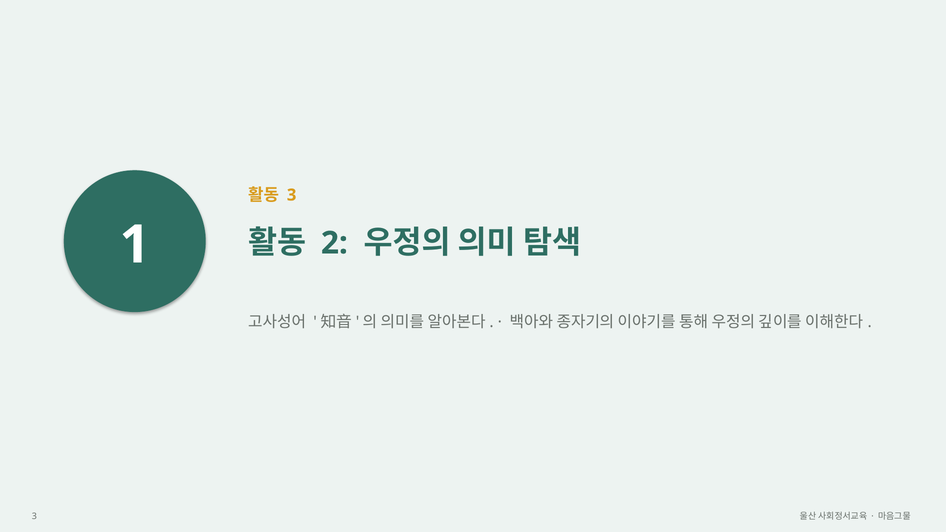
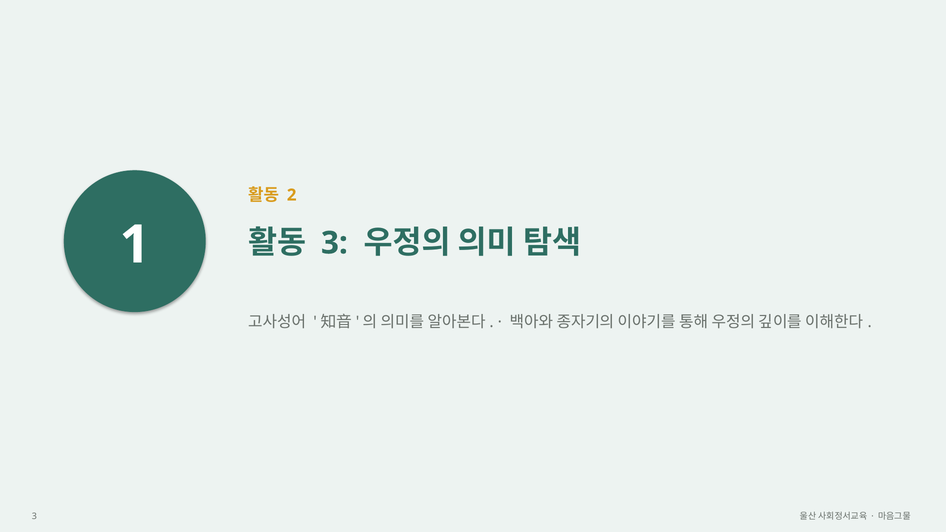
3 at (292, 195): 3 -> 2
2 at (334, 243): 2 -> 3
